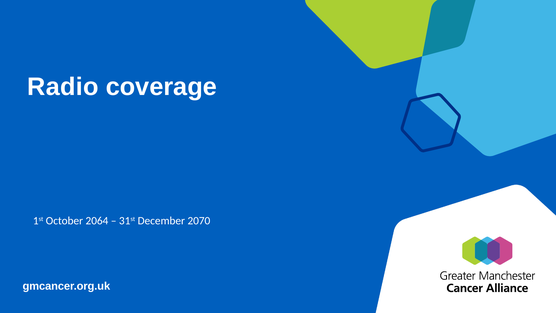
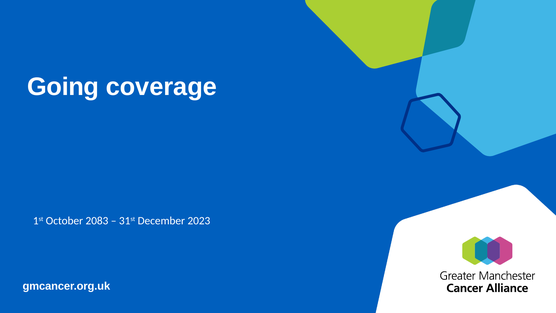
Radio: Radio -> Going
2064: 2064 -> 2083
2070: 2070 -> 2023
